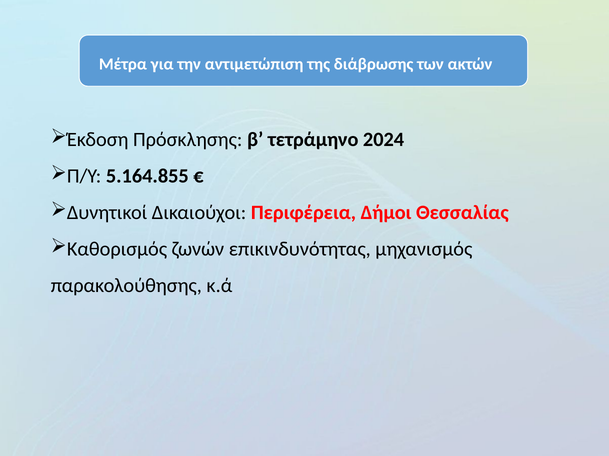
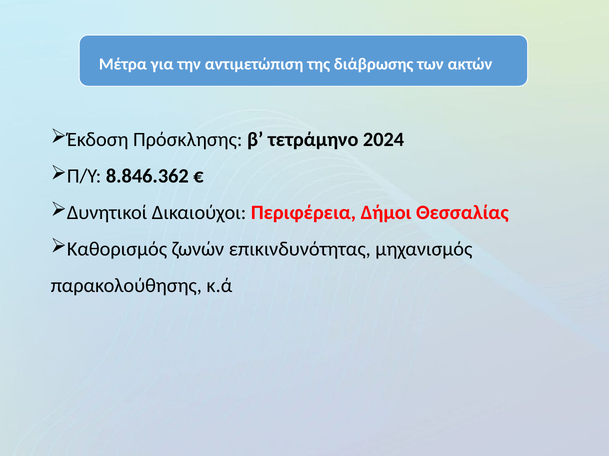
5.164.855: 5.164.855 -> 8.846.362
